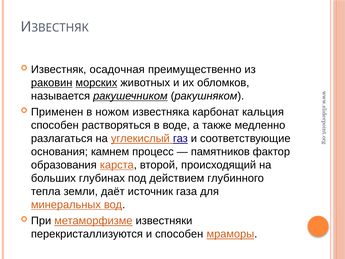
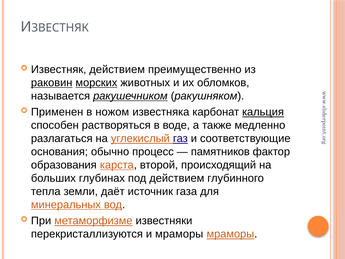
Известняк осадочная: осадочная -> действием
кальция underline: none -> present
камнем: камнем -> обычно
и способен: способен -> мраморы
